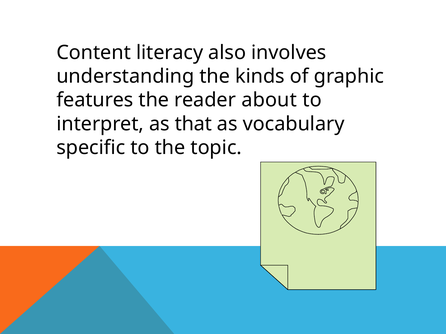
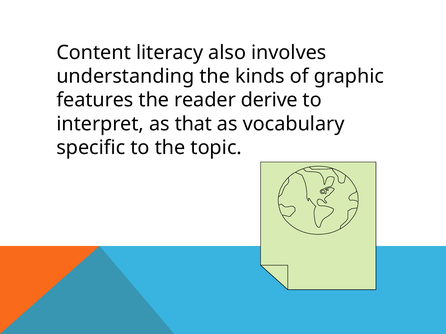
about: about -> derive
